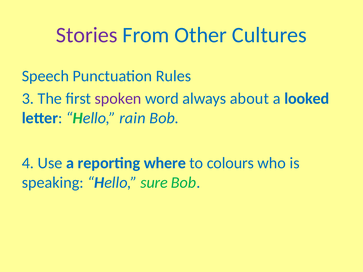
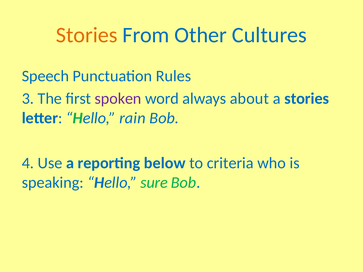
Stories at (87, 35) colour: purple -> orange
a looked: looked -> stories
where: where -> below
colours: colours -> criteria
